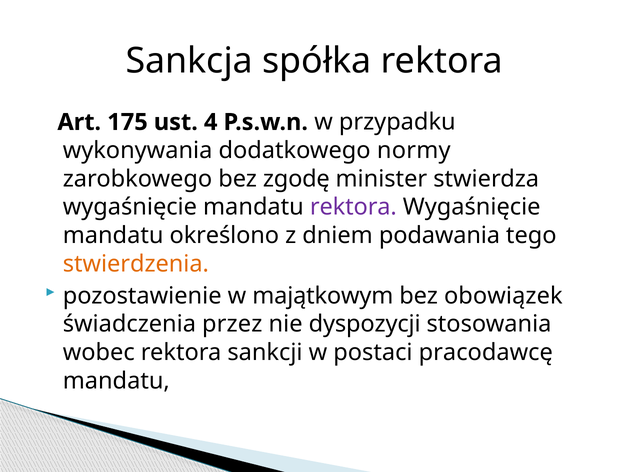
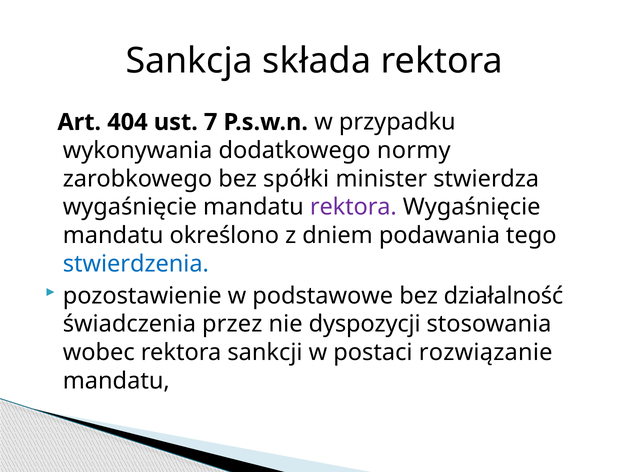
spółka: spółka -> składa
175: 175 -> 404
4: 4 -> 7
zgodę: zgodę -> spółki
stwierdzenia colour: orange -> blue
majątkowym: majątkowym -> podstawowe
obowiązek: obowiązek -> działalność
pracodawcę: pracodawcę -> rozwiązanie
